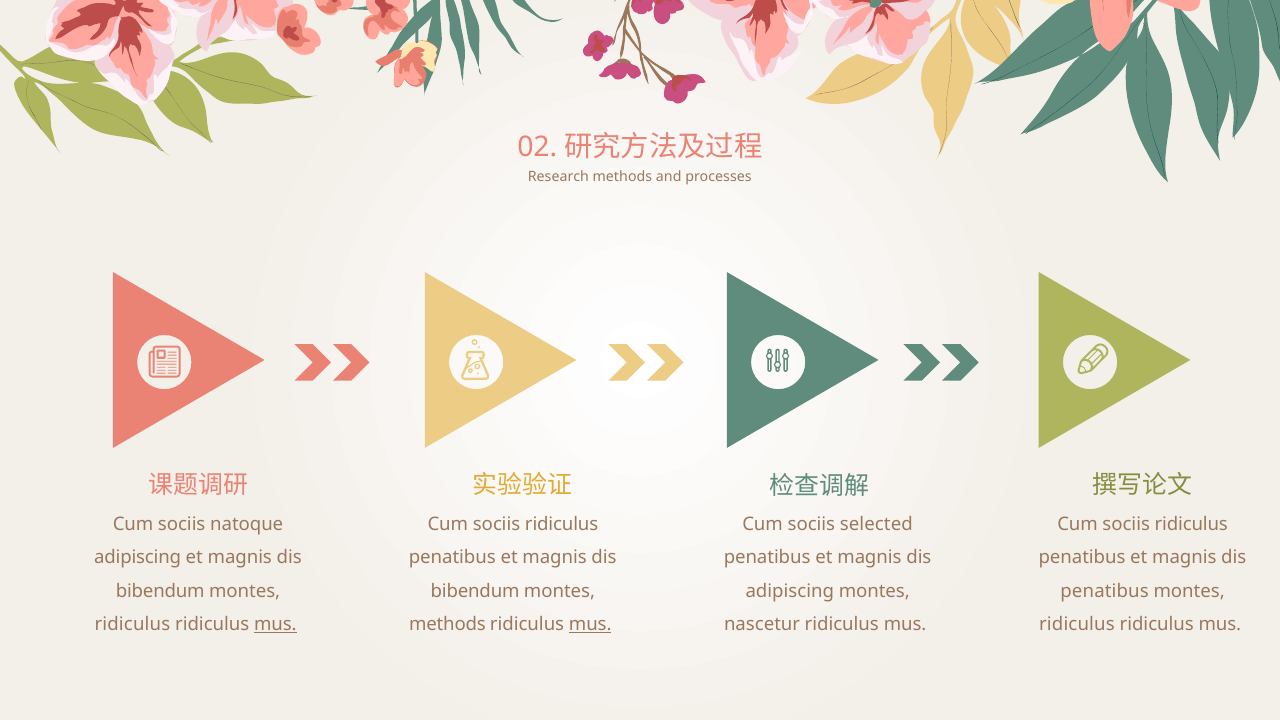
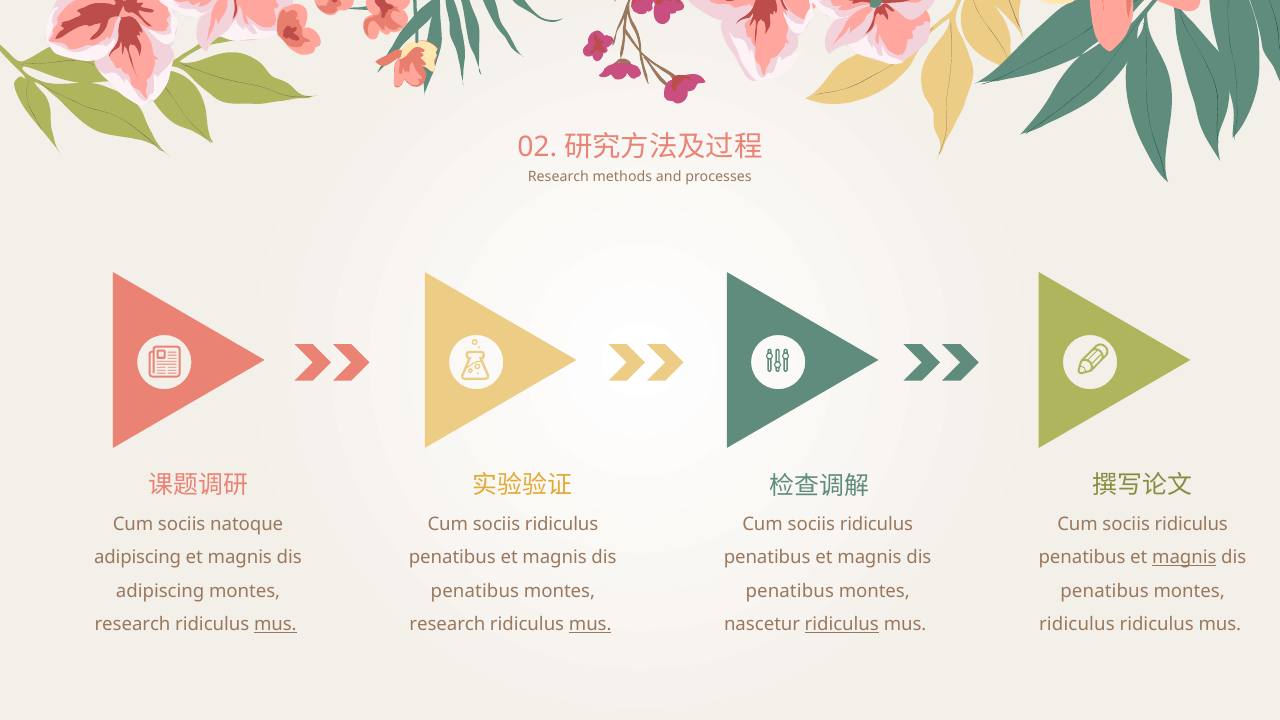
selected at (876, 524): selected -> ridiculus
magnis at (1184, 558) underline: none -> present
bibendum at (160, 591): bibendum -> adipiscing
bibendum at (475, 591): bibendum -> penatibus
adipiscing at (790, 591): adipiscing -> penatibus
ridiculus at (132, 625): ridiculus -> research
methods at (447, 625): methods -> research
ridiculus at (842, 625) underline: none -> present
